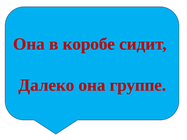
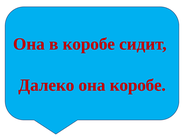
она группе: группе -> коробе
